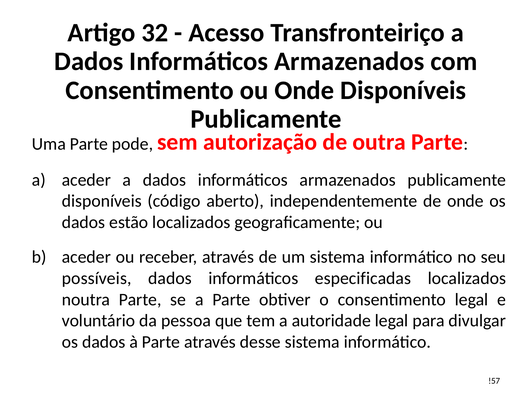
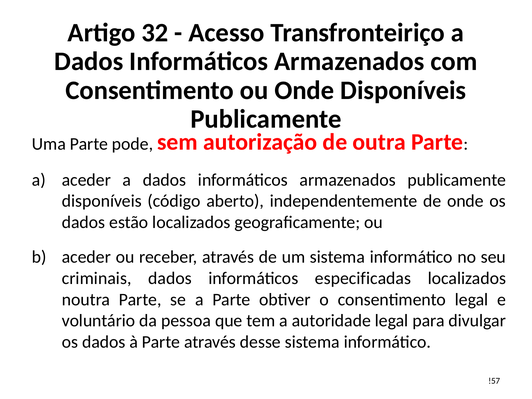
possíveis: possíveis -> criminais
